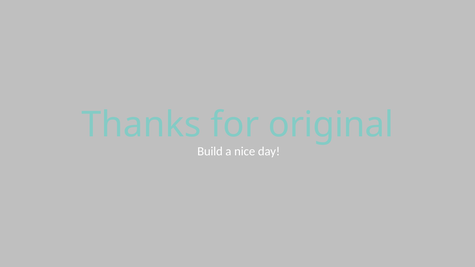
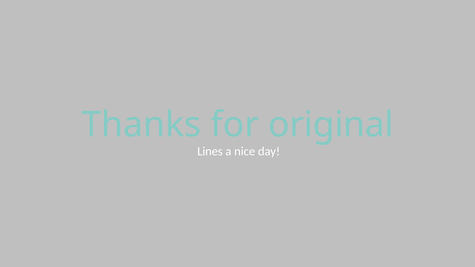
Build: Build -> Lines
